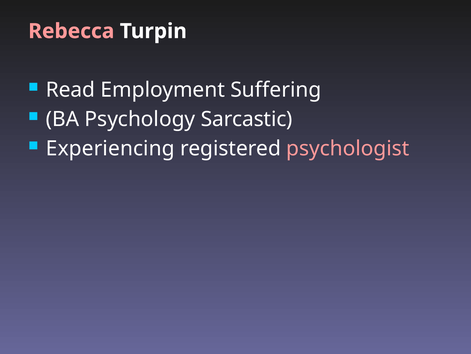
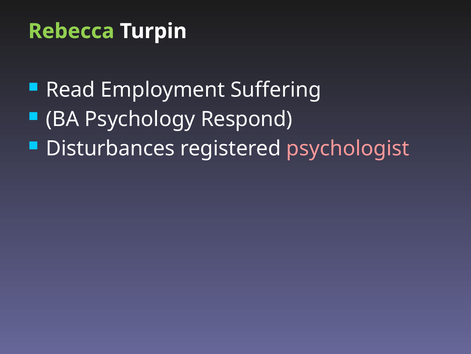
Rebecca colour: pink -> light green
Sarcastic: Sarcastic -> Respond
Experiencing: Experiencing -> Disturbances
